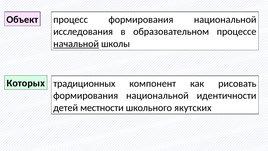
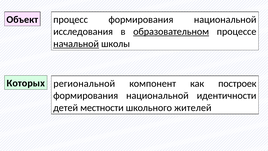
образовательном underline: none -> present
традиционных: традиционных -> региональной
рисовать: рисовать -> построек
якутских: якутских -> жителей
